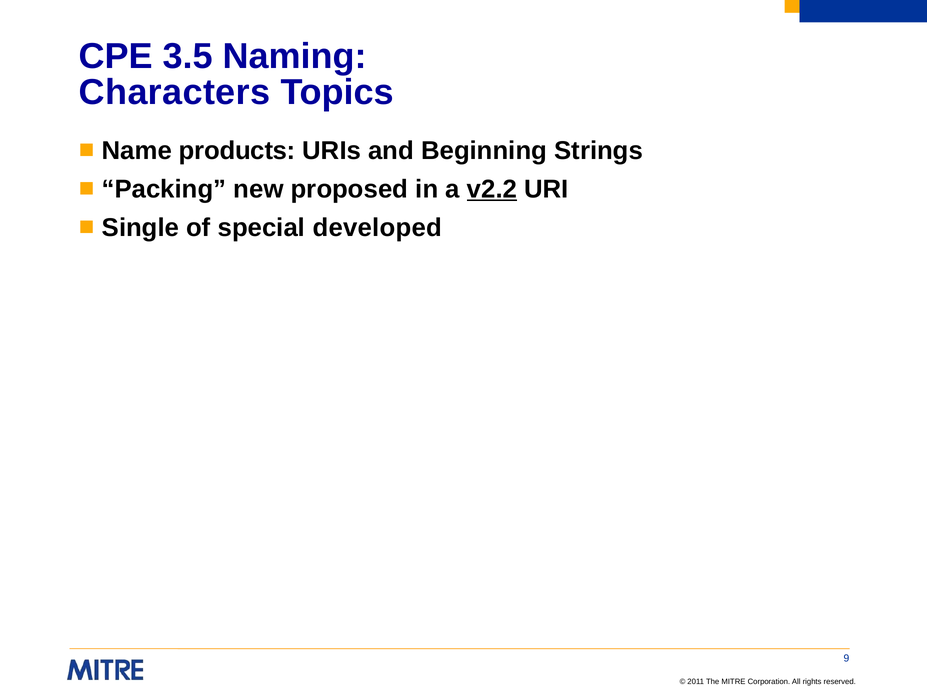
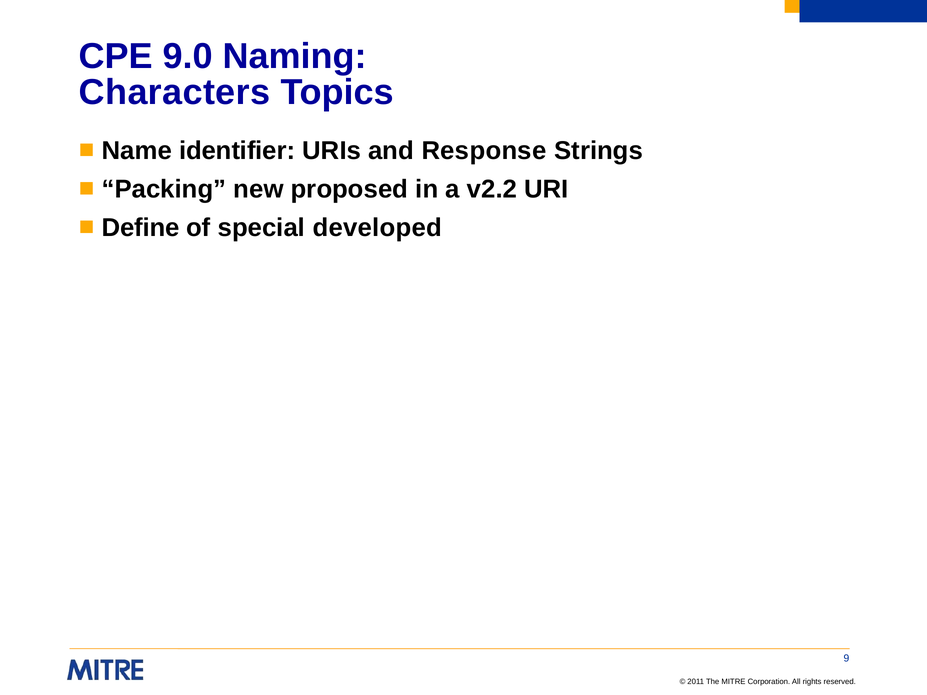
3.5: 3.5 -> 9.0
products: products -> identifier
Beginning: Beginning -> Response
v2.2 underline: present -> none
Single: Single -> Define
